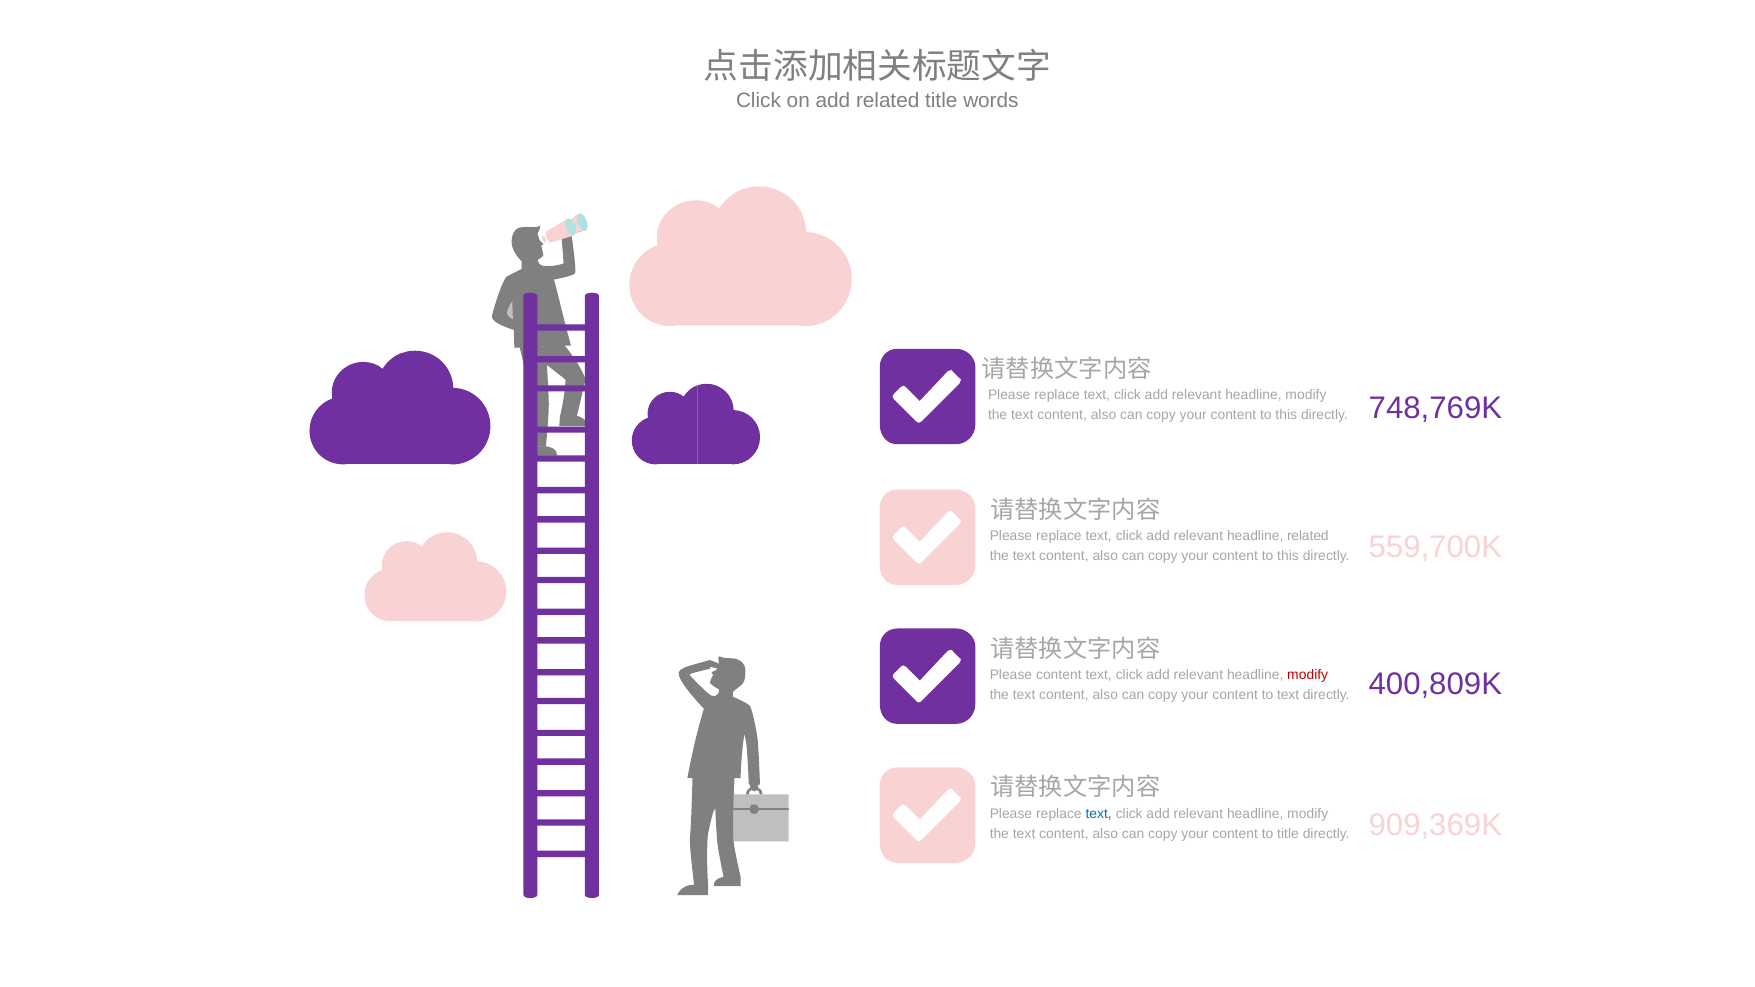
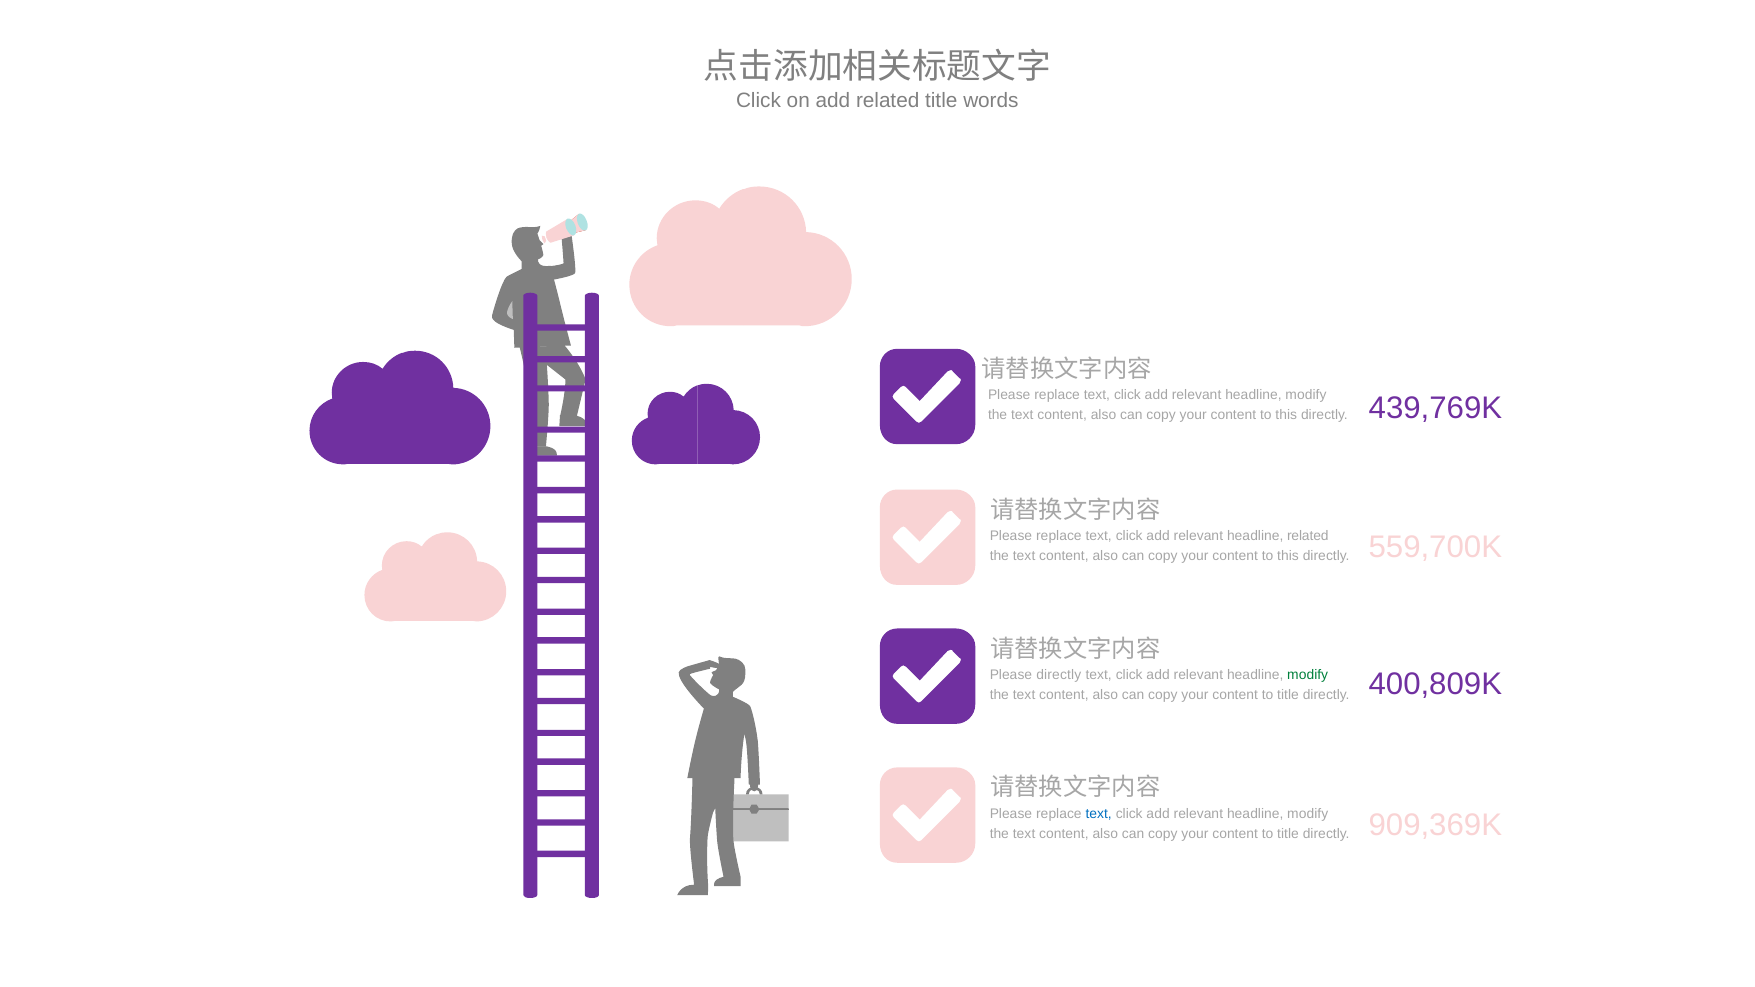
748,769K: 748,769K -> 439,769K
Please content: content -> directly
modify at (1308, 675) colour: red -> green
text at (1288, 695): text -> title
